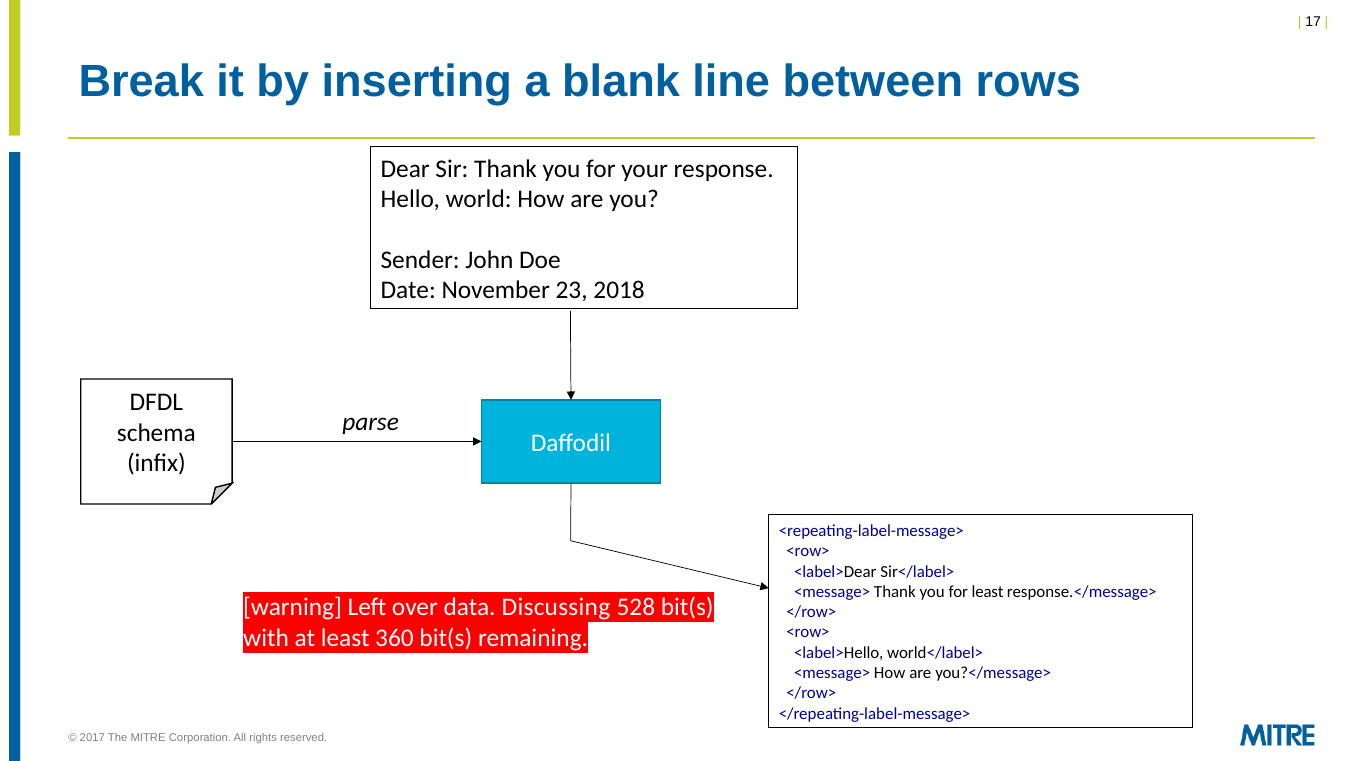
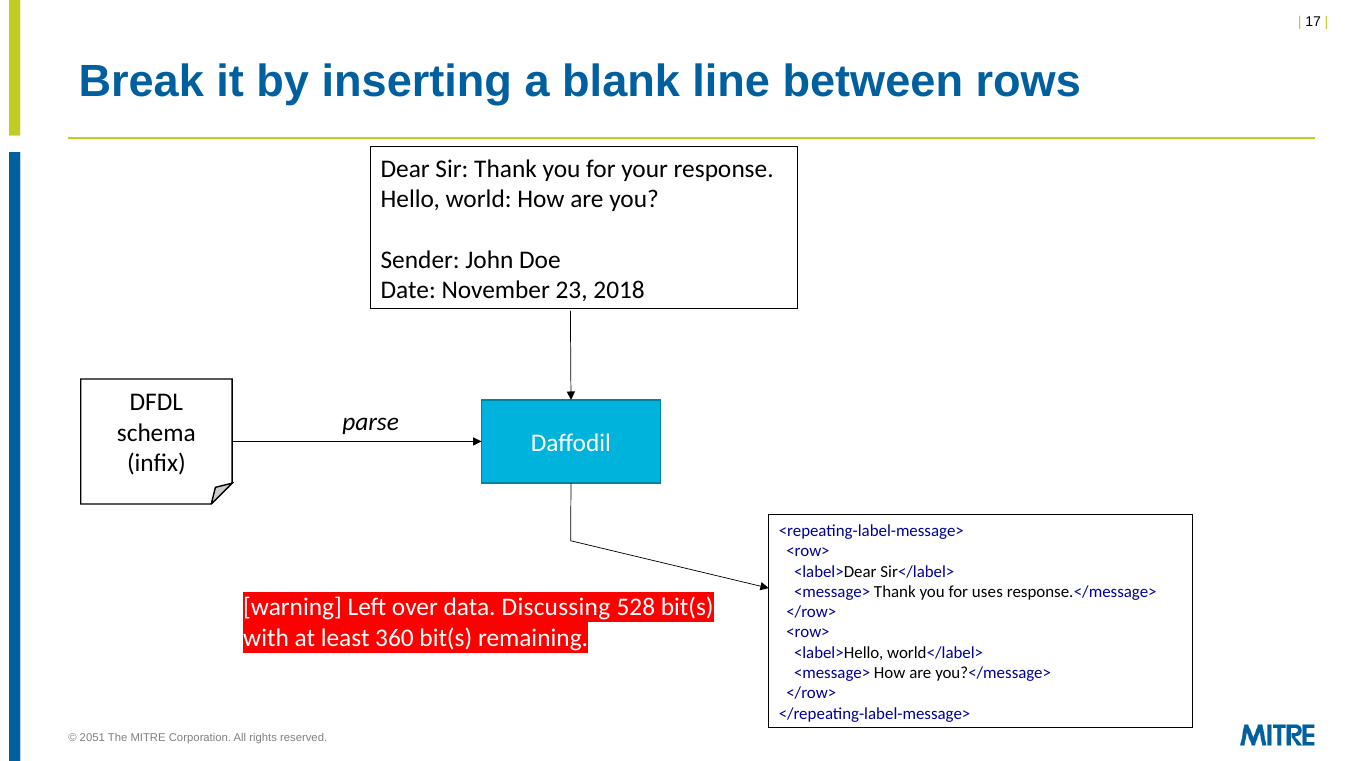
for least: least -> uses
2017: 2017 -> 2051
